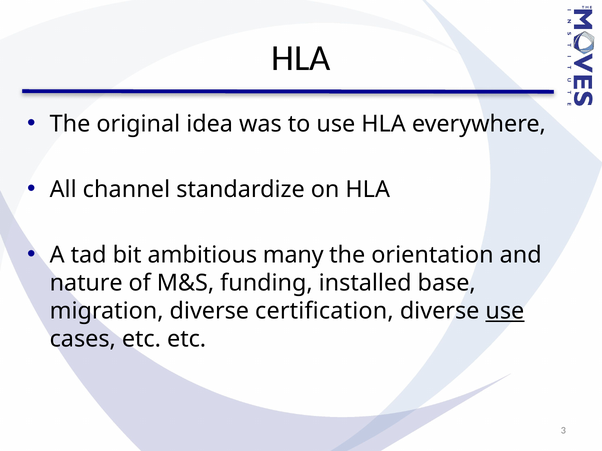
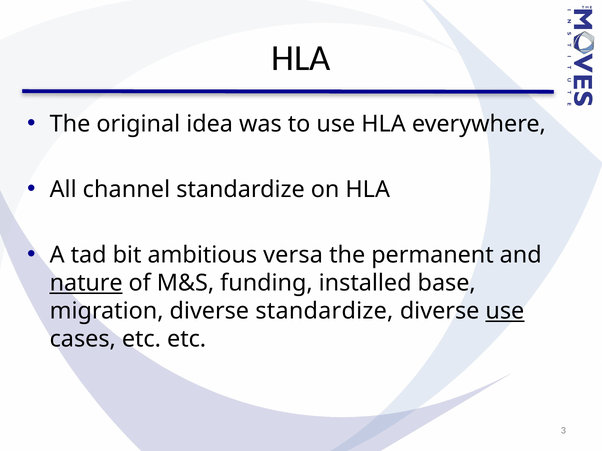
many: many -> versa
orientation: orientation -> permanent
nature underline: none -> present
diverse certification: certification -> standardize
